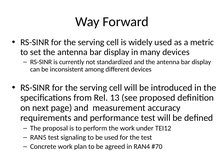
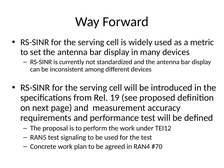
13: 13 -> 19
